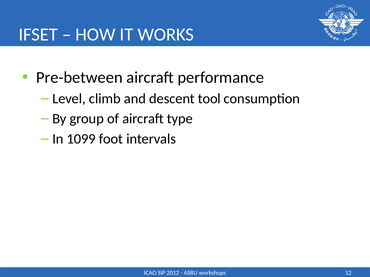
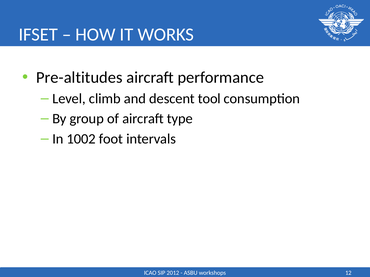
Pre-between: Pre-between -> Pre-altitudes
1099: 1099 -> 1002
